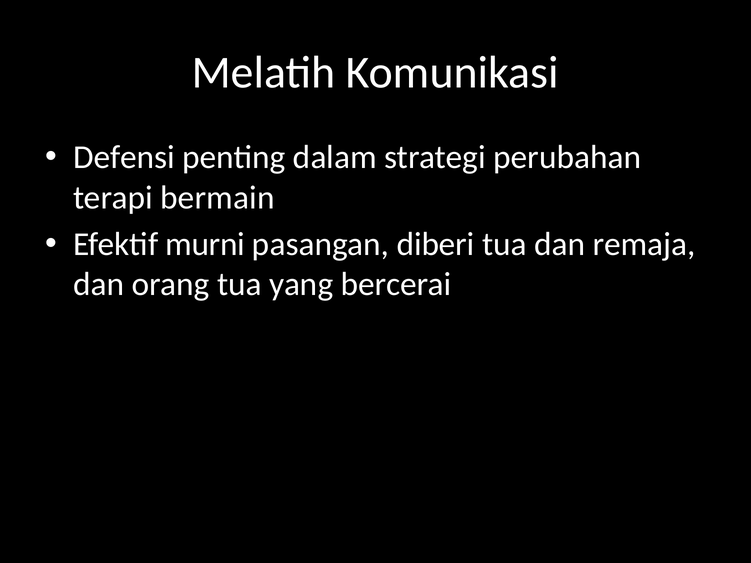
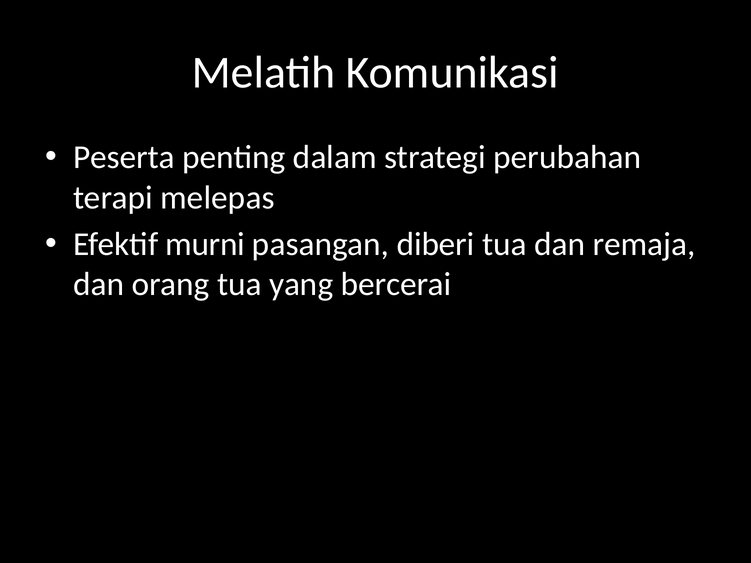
Defensi: Defensi -> Peserta
bermain: bermain -> melepas
